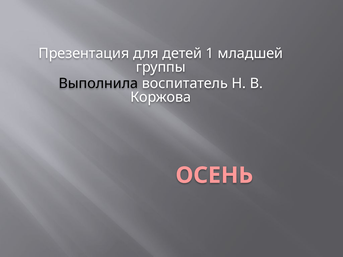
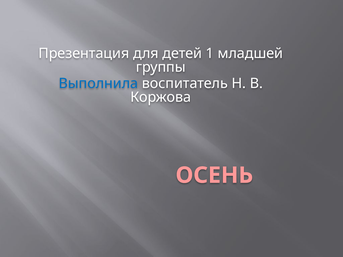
Выполнила colour: black -> blue
